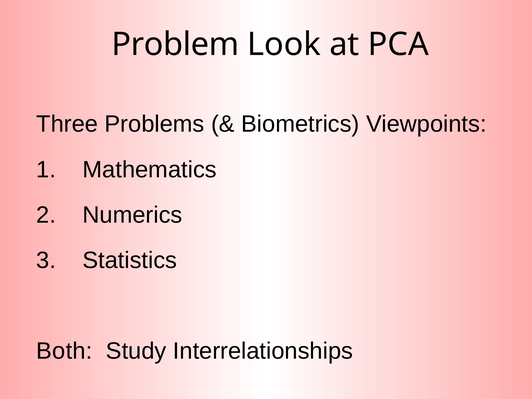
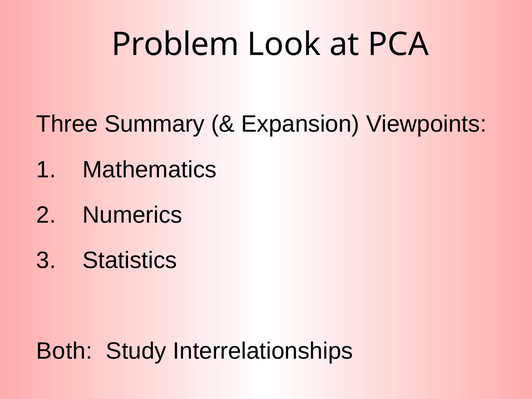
Problems: Problems -> Summary
Biometrics: Biometrics -> Expansion
